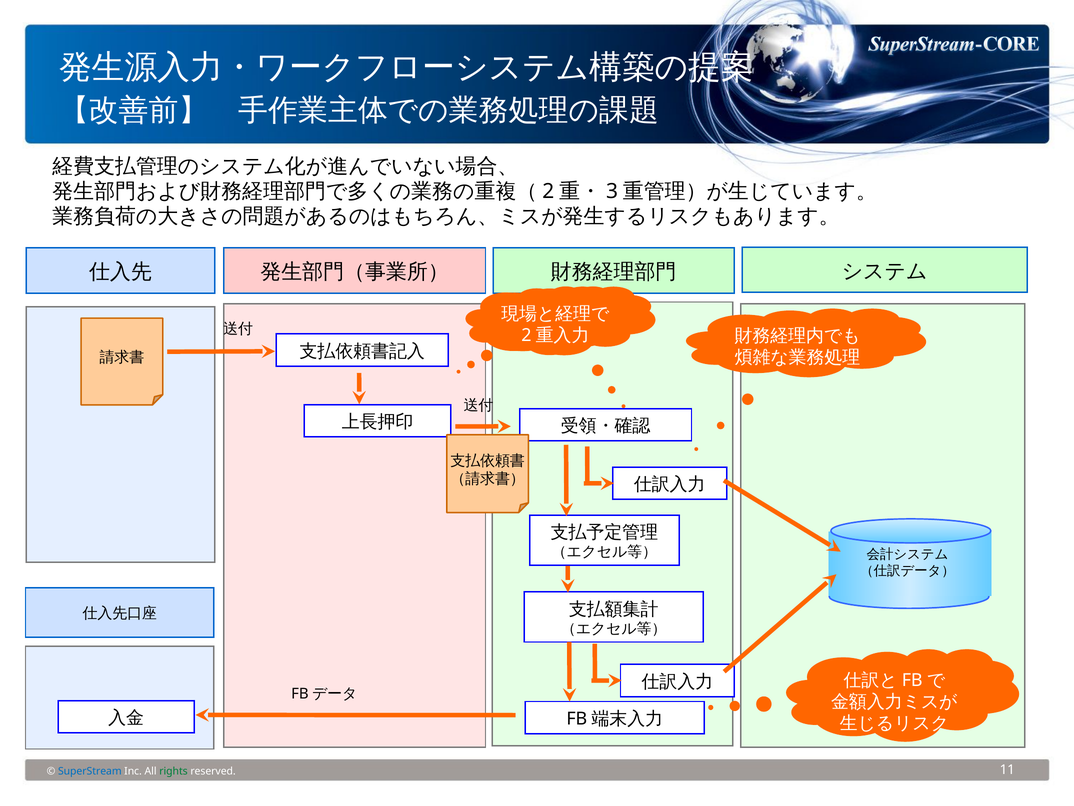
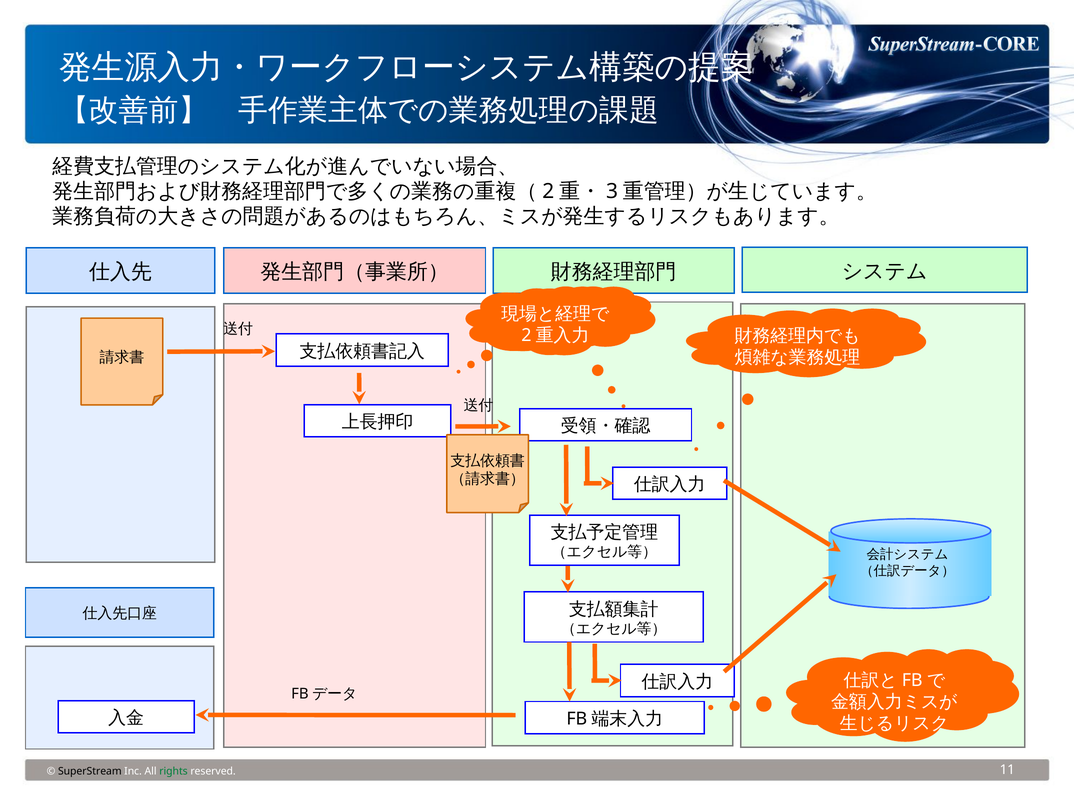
SuperStream colour: blue -> black
